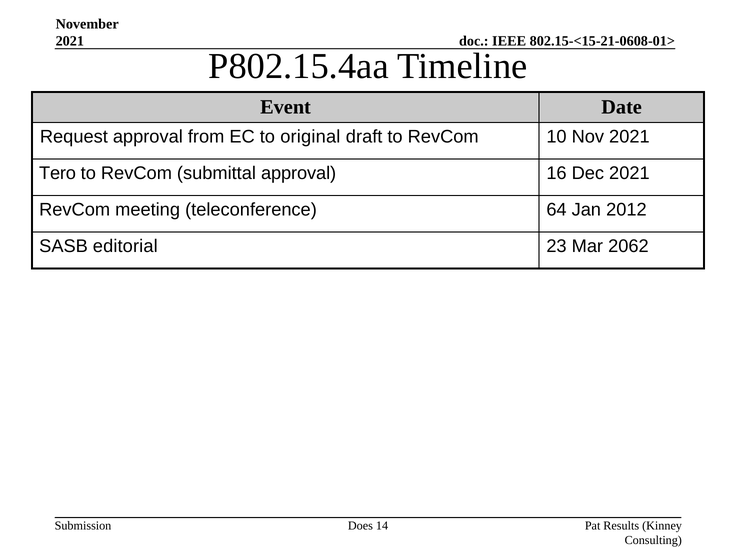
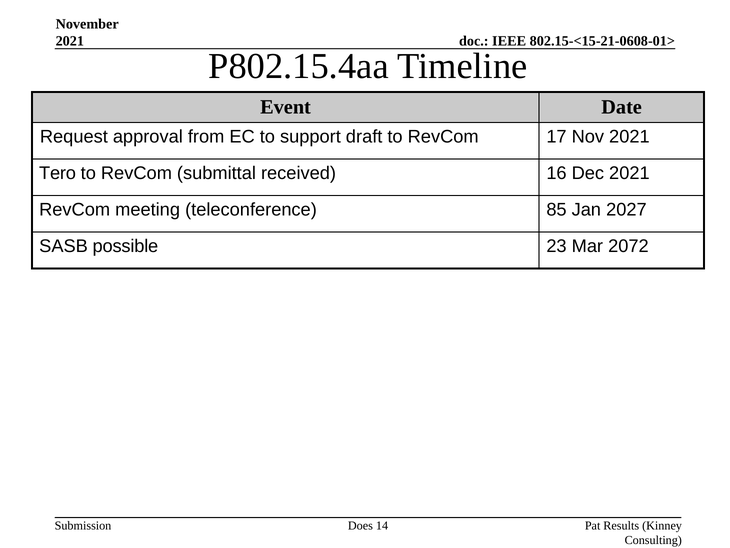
original: original -> support
10: 10 -> 17
submittal approval: approval -> received
64: 64 -> 85
2012: 2012 -> 2027
editorial: editorial -> possible
2062: 2062 -> 2072
